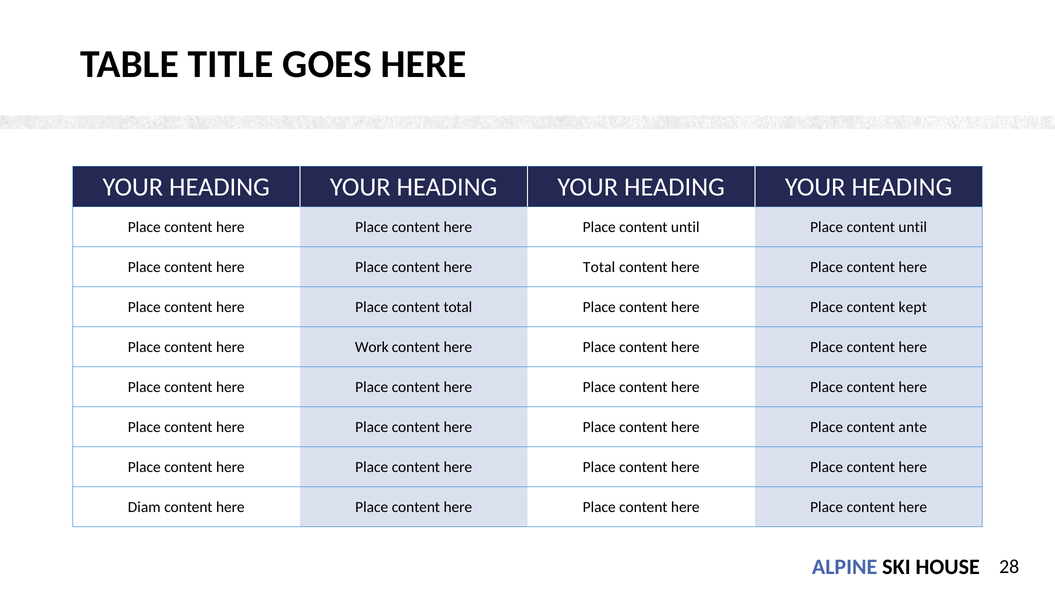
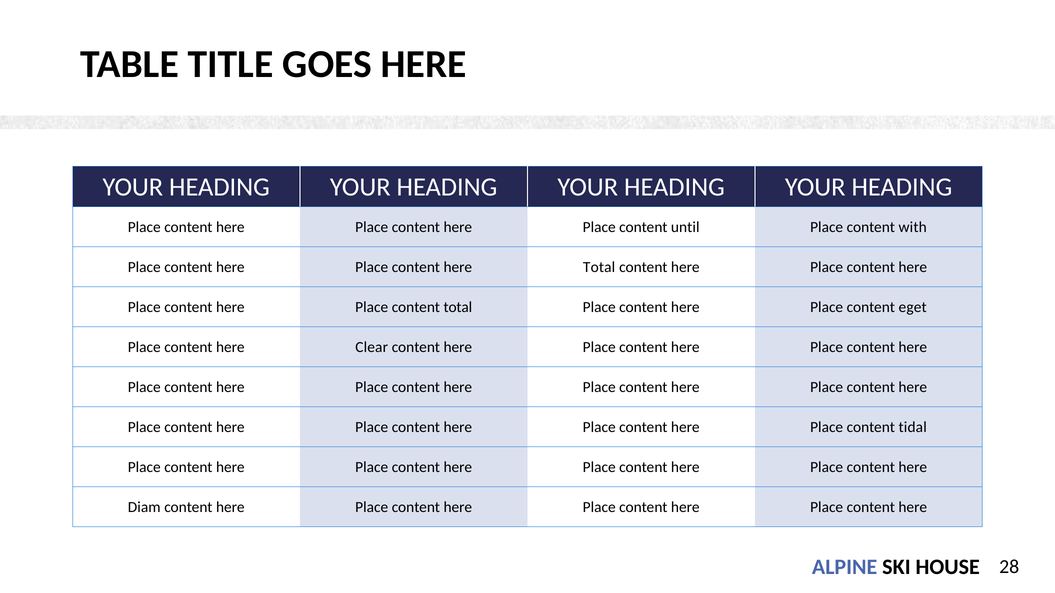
until at (913, 227): until -> with
kept: kept -> eget
Work: Work -> Clear
ante: ante -> tidal
